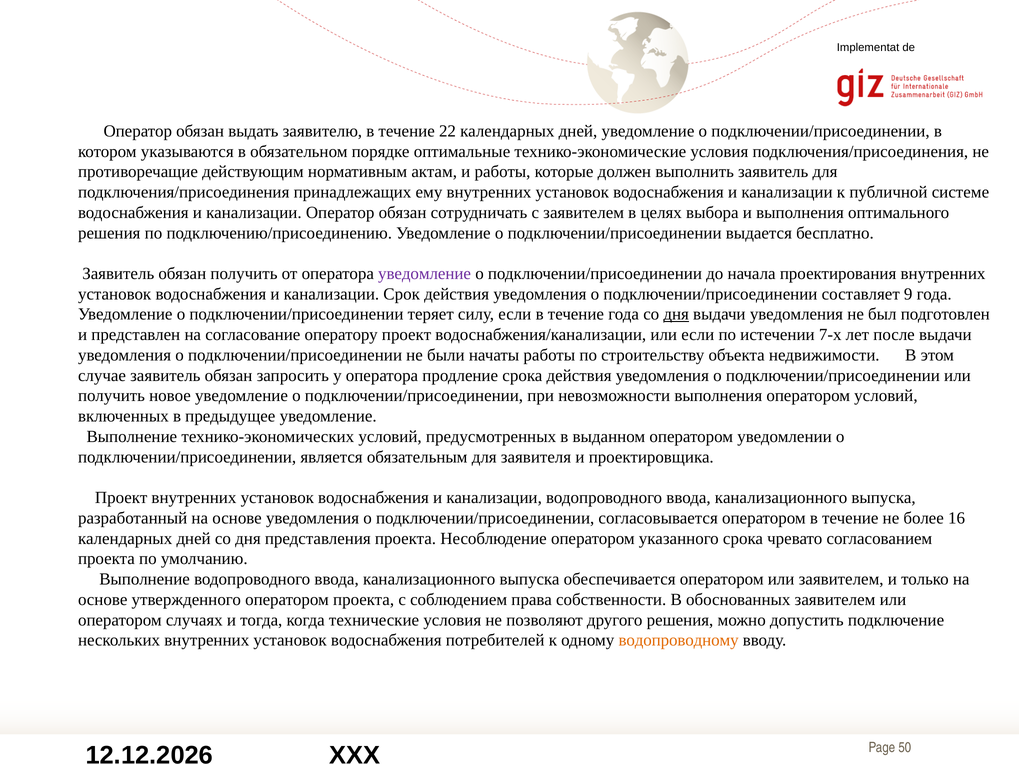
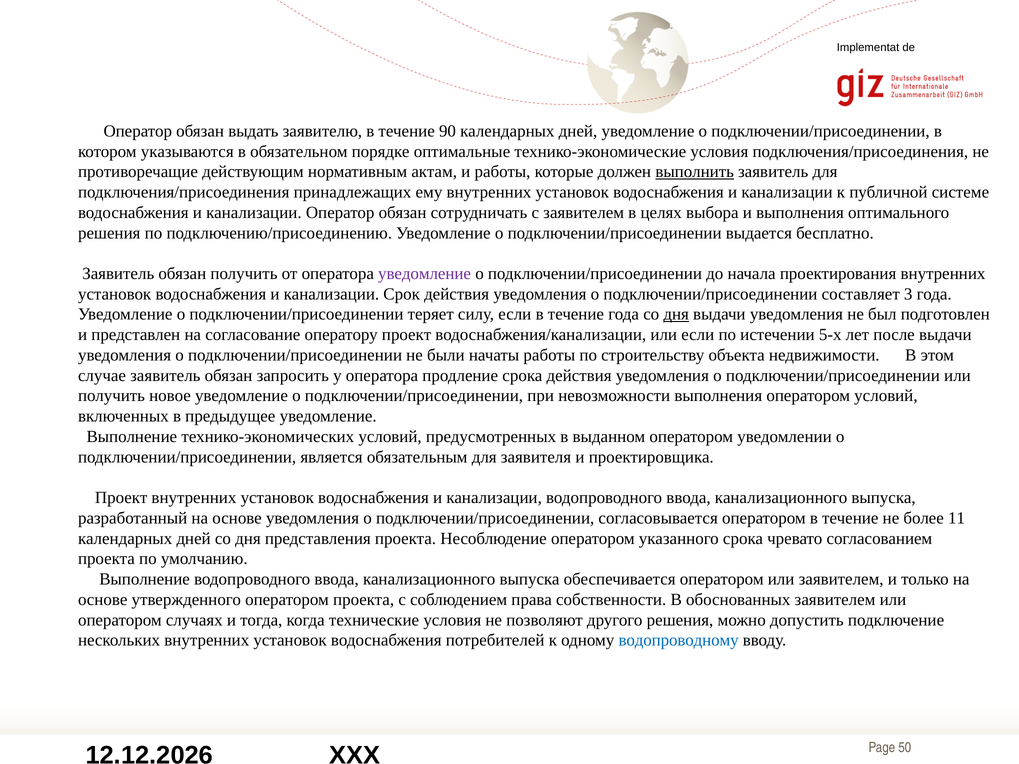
22: 22 -> 90
выполнить underline: none -> present
9: 9 -> 3
7-х: 7-х -> 5-х
16: 16 -> 11
водопроводному colour: orange -> blue
